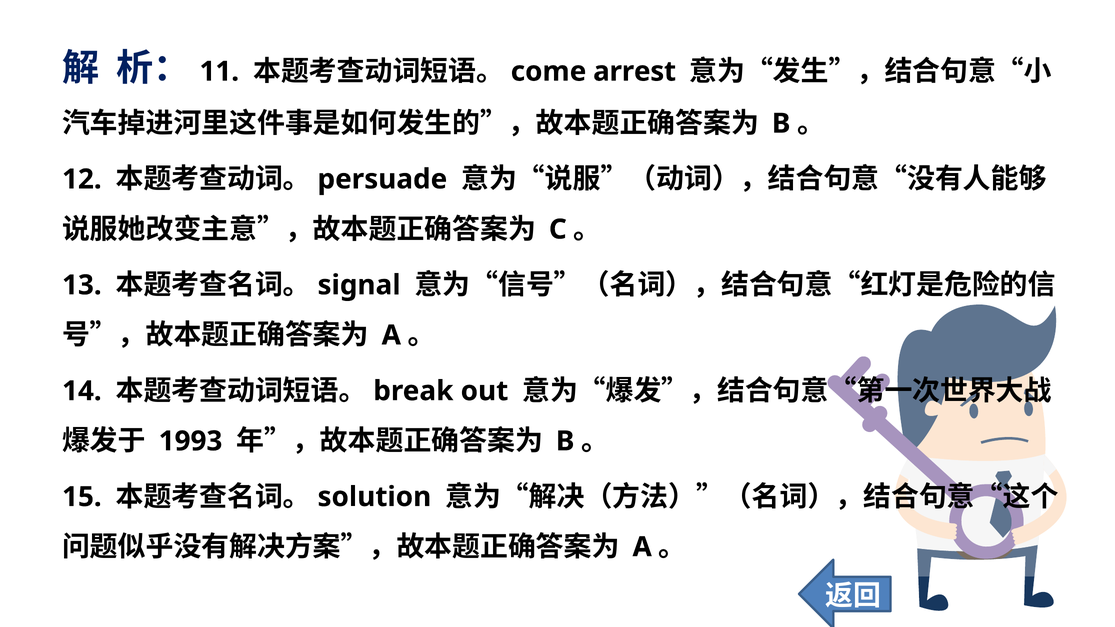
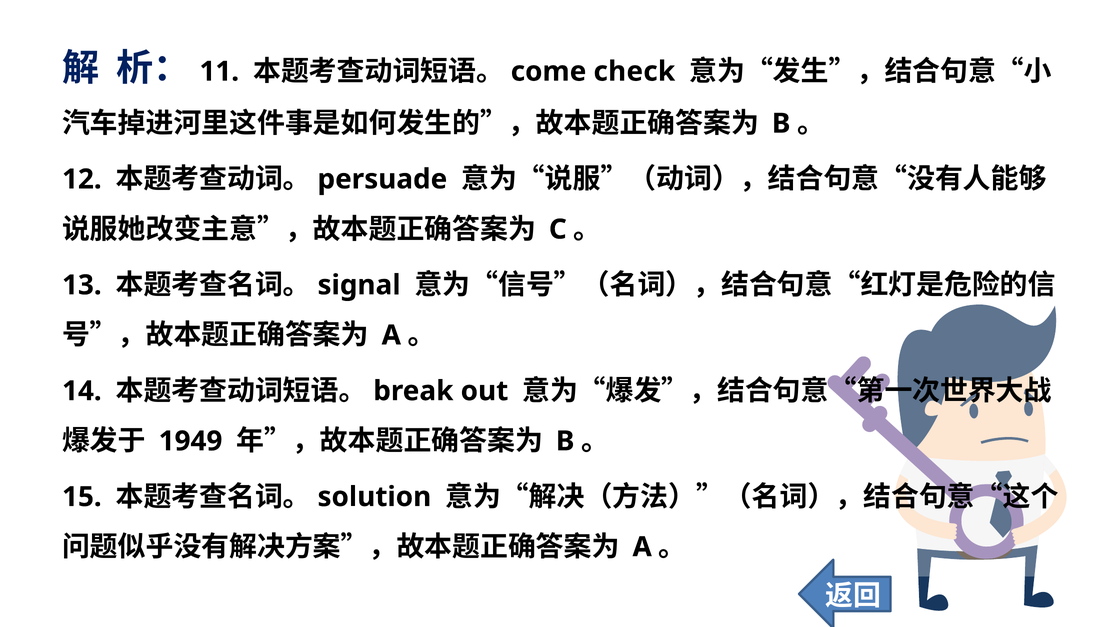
arrest: arrest -> check
1993: 1993 -> 1949
